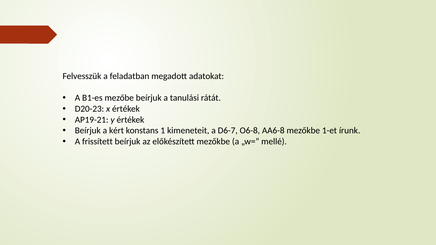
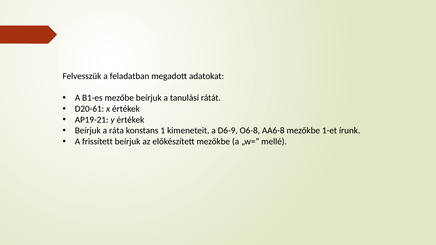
D20-23: D20-23 -> D20-61
kért: kért -> ráta
D6-7: D6-7 -> D6-9
